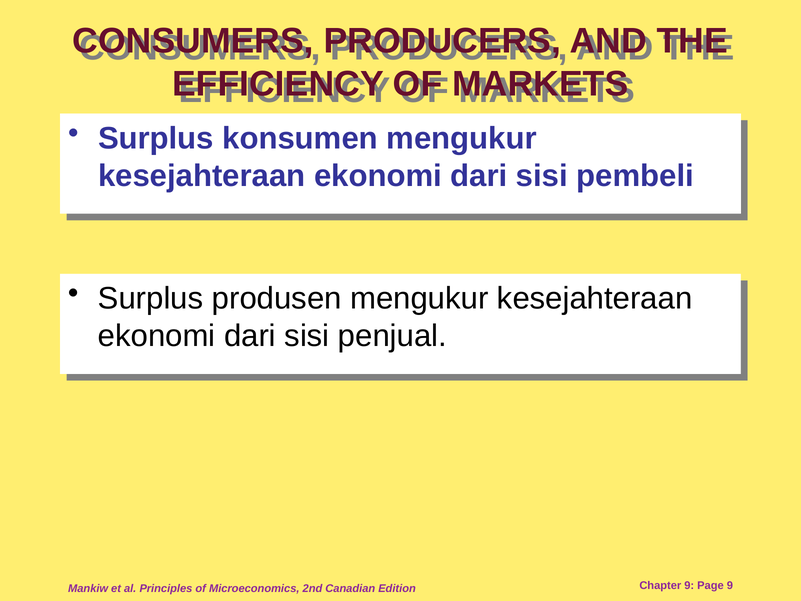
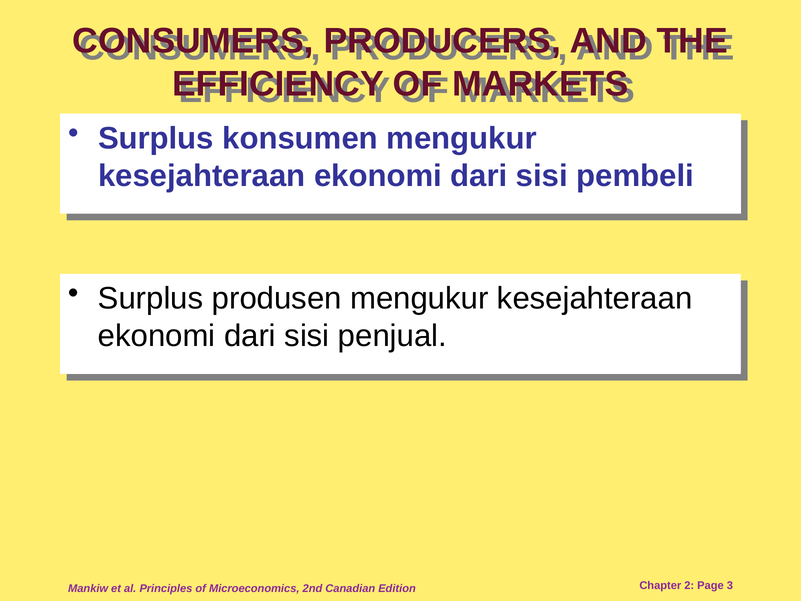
Chapter 9: 9 -> 2
Page 9: 9 -> 3
